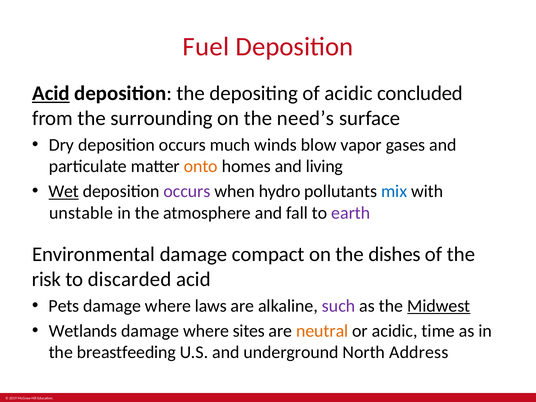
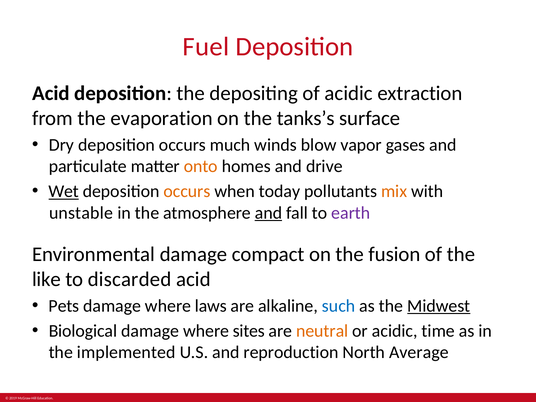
Acid at (51, 93) underline: present -> none
concluded: concluded -> extraction
surrounding: surrounding -> evaporation
need’s: need’s -> tanks’s
living: living -> drive
occurs at (187, 191) colour: purple -> orange
hydro: hydro -> today
mix colour: blue -> orange
and at (268, 213) underline: none -> present
dishes: dishes -> fusion
risk: risk -> like
such colour: purple -> blue
Wetlands: Wetlands -> Biological
breastfeeding: breastfeeding -> implemented
underground: underground -> reproduction
Address: Address -> Average
